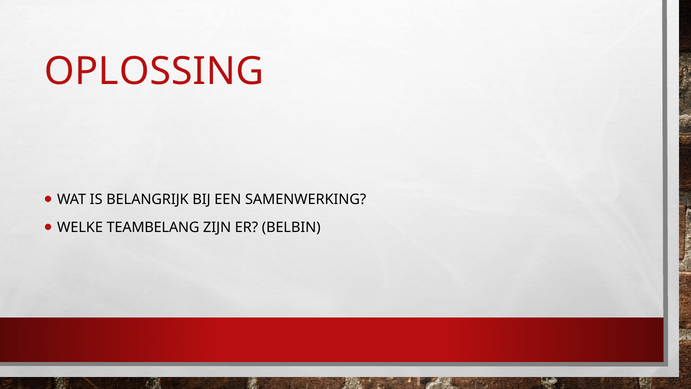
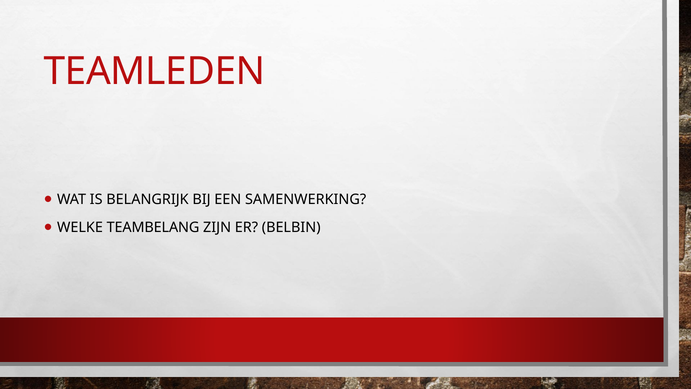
OPLOSSING: OPLOSSING -> TEAMLEDEN
